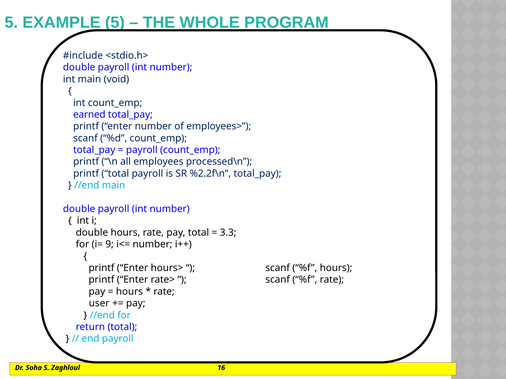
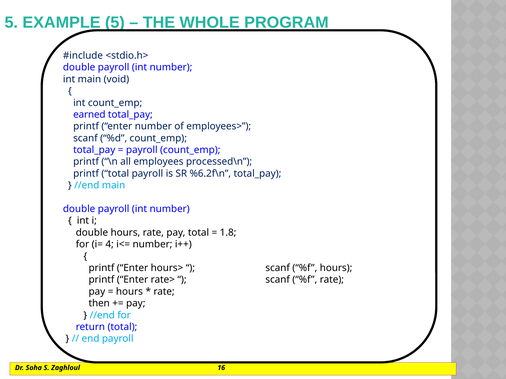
%2.2f\n: %2.2f\n -> %6.2f\n
3.3: 3.3 -> 1.8
9: 9 -> 4
user: user -> then
